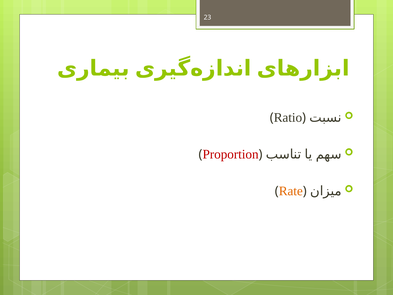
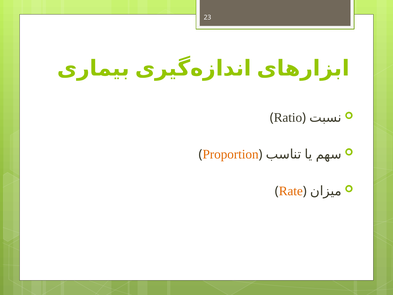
Proportion colour: red -> orange
